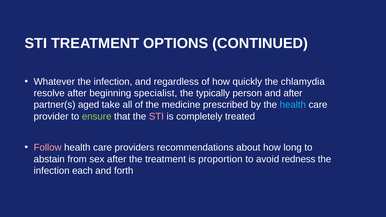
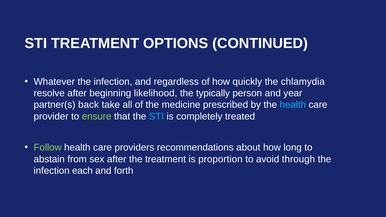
specialist: specialist -> likelihood
and after: after -> year
aged: aged -> back
STI at (156, 116) colour: pink -> light blue
Follow colour: pink -> light green
redness: redness -> through
